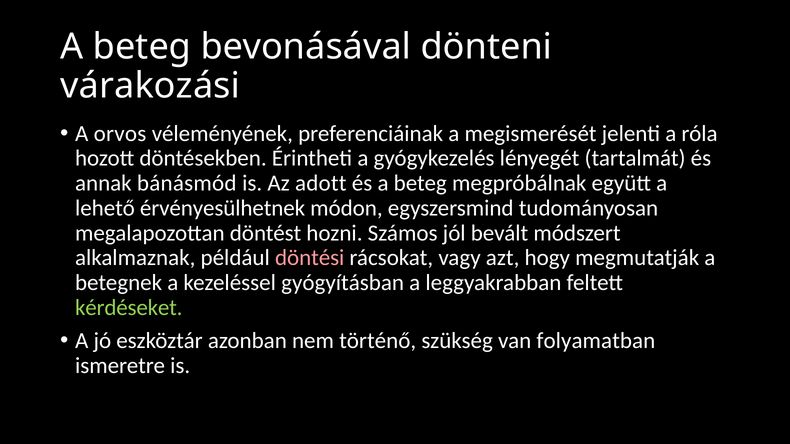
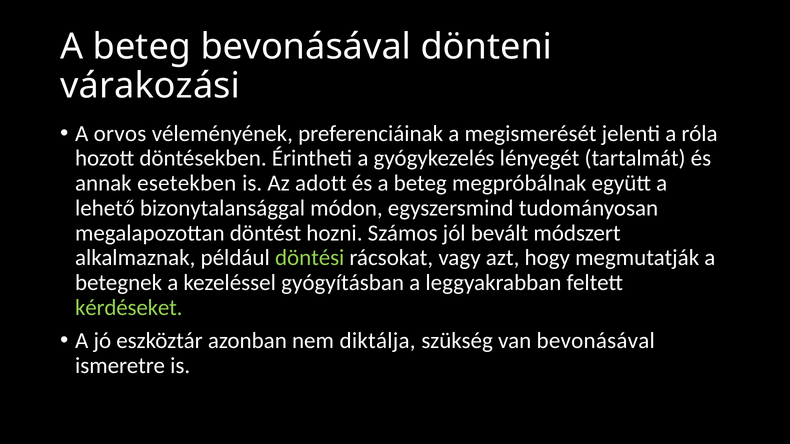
bánásmód: bánásmód -> esetekben
érvényesülhetnek: érvényesülhetnek -> bizonytalansággal
döntési colour: pink -> light green
történő: történő -> diktálja
van folyamatban: folyamatban -> bevonásával
